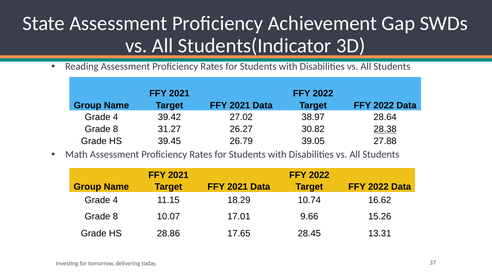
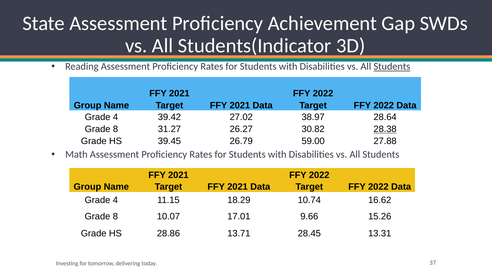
Students at (392, 66) underline: none -> present
39.05: 39.05 -> 59.00
17.65: 17.65 -> 13.71
